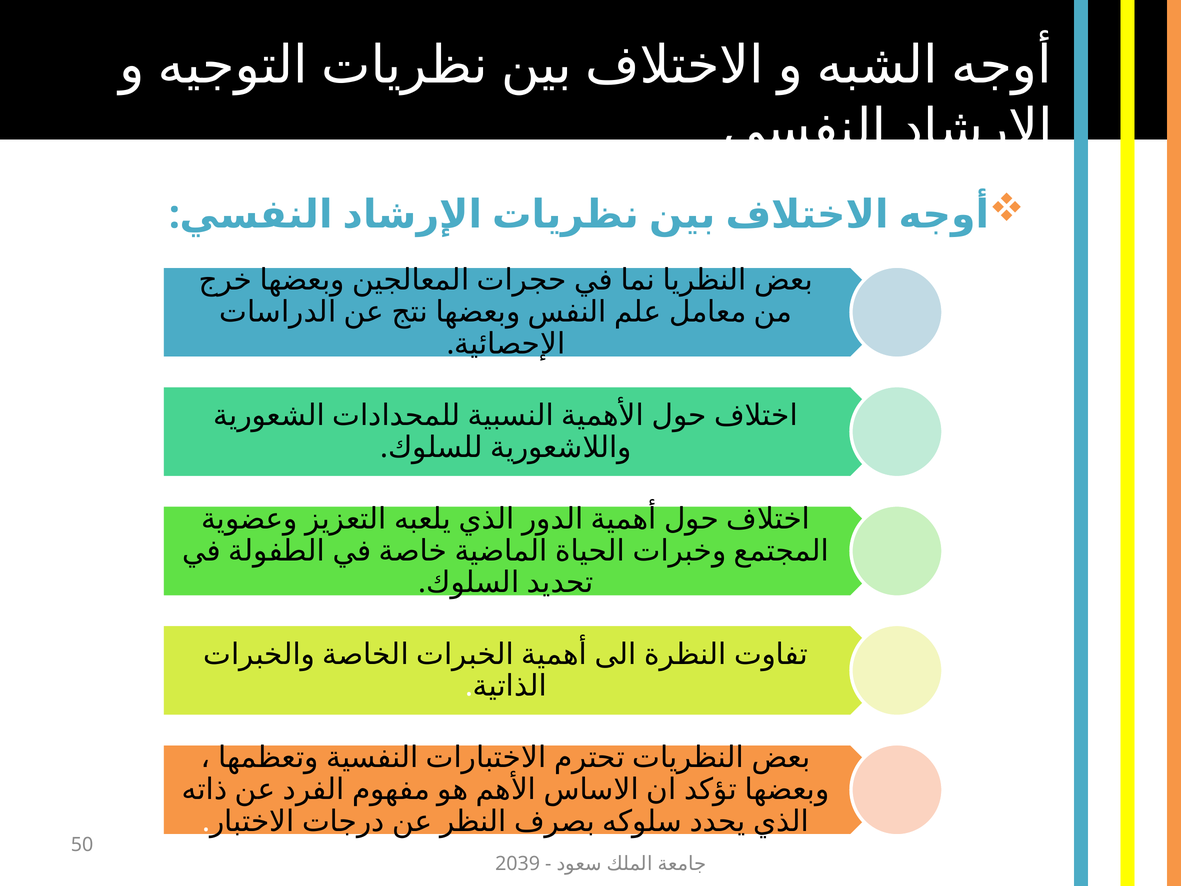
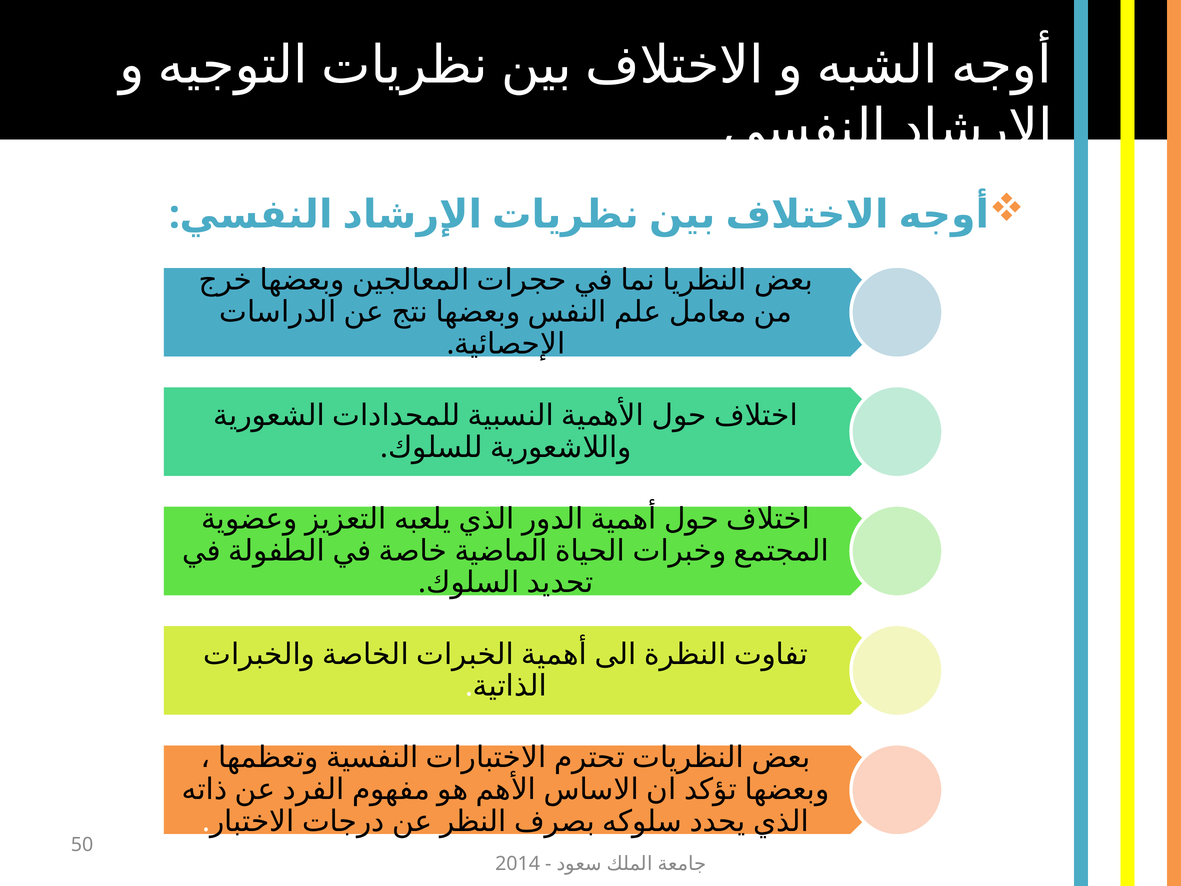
2039: 2039 -> 2014
